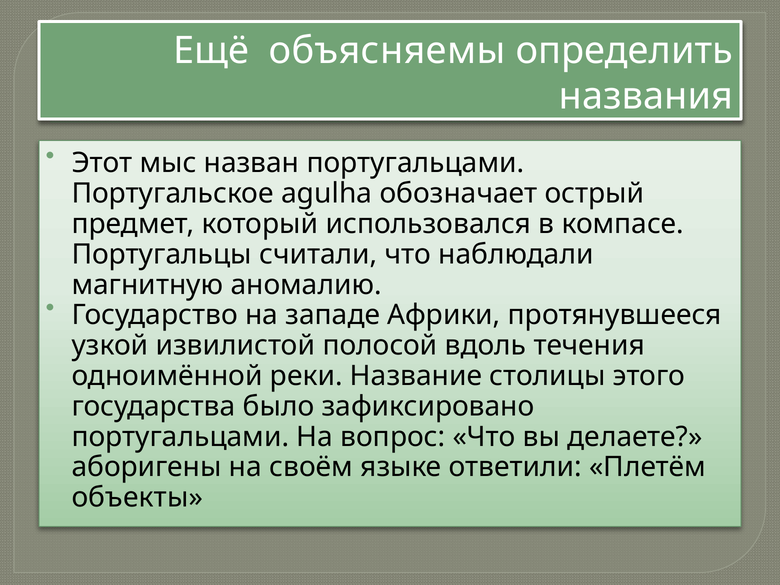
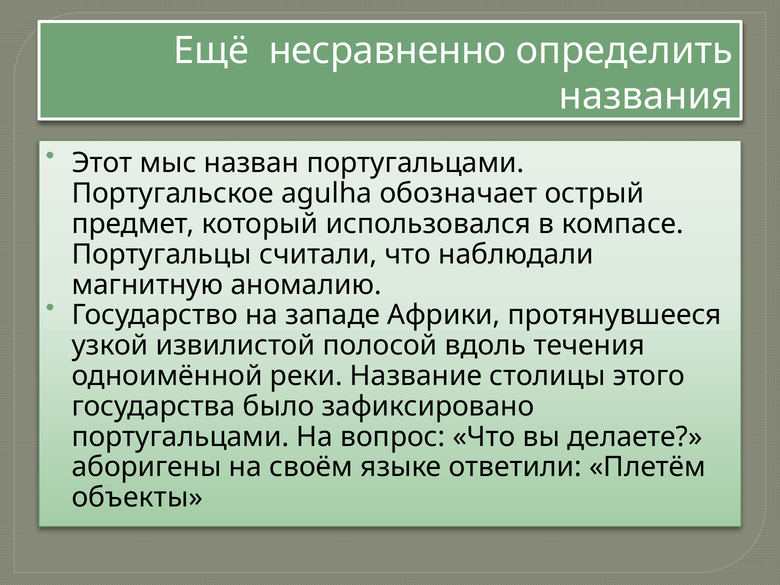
объясняемы: объясняемы -> несравненно
